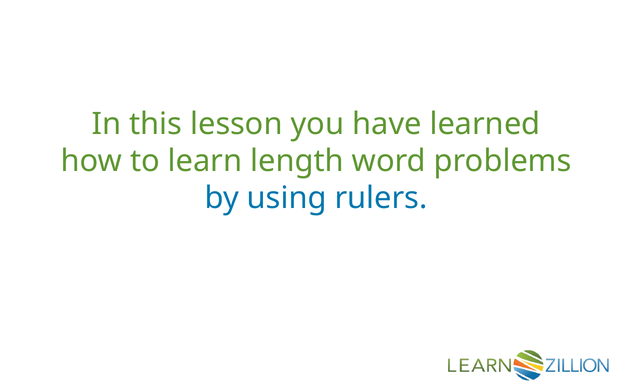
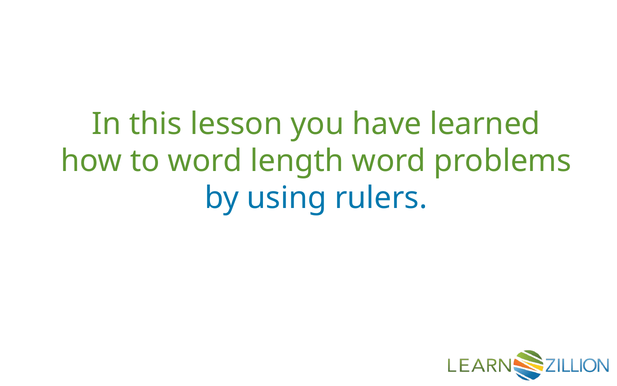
to learn: learn -> word
